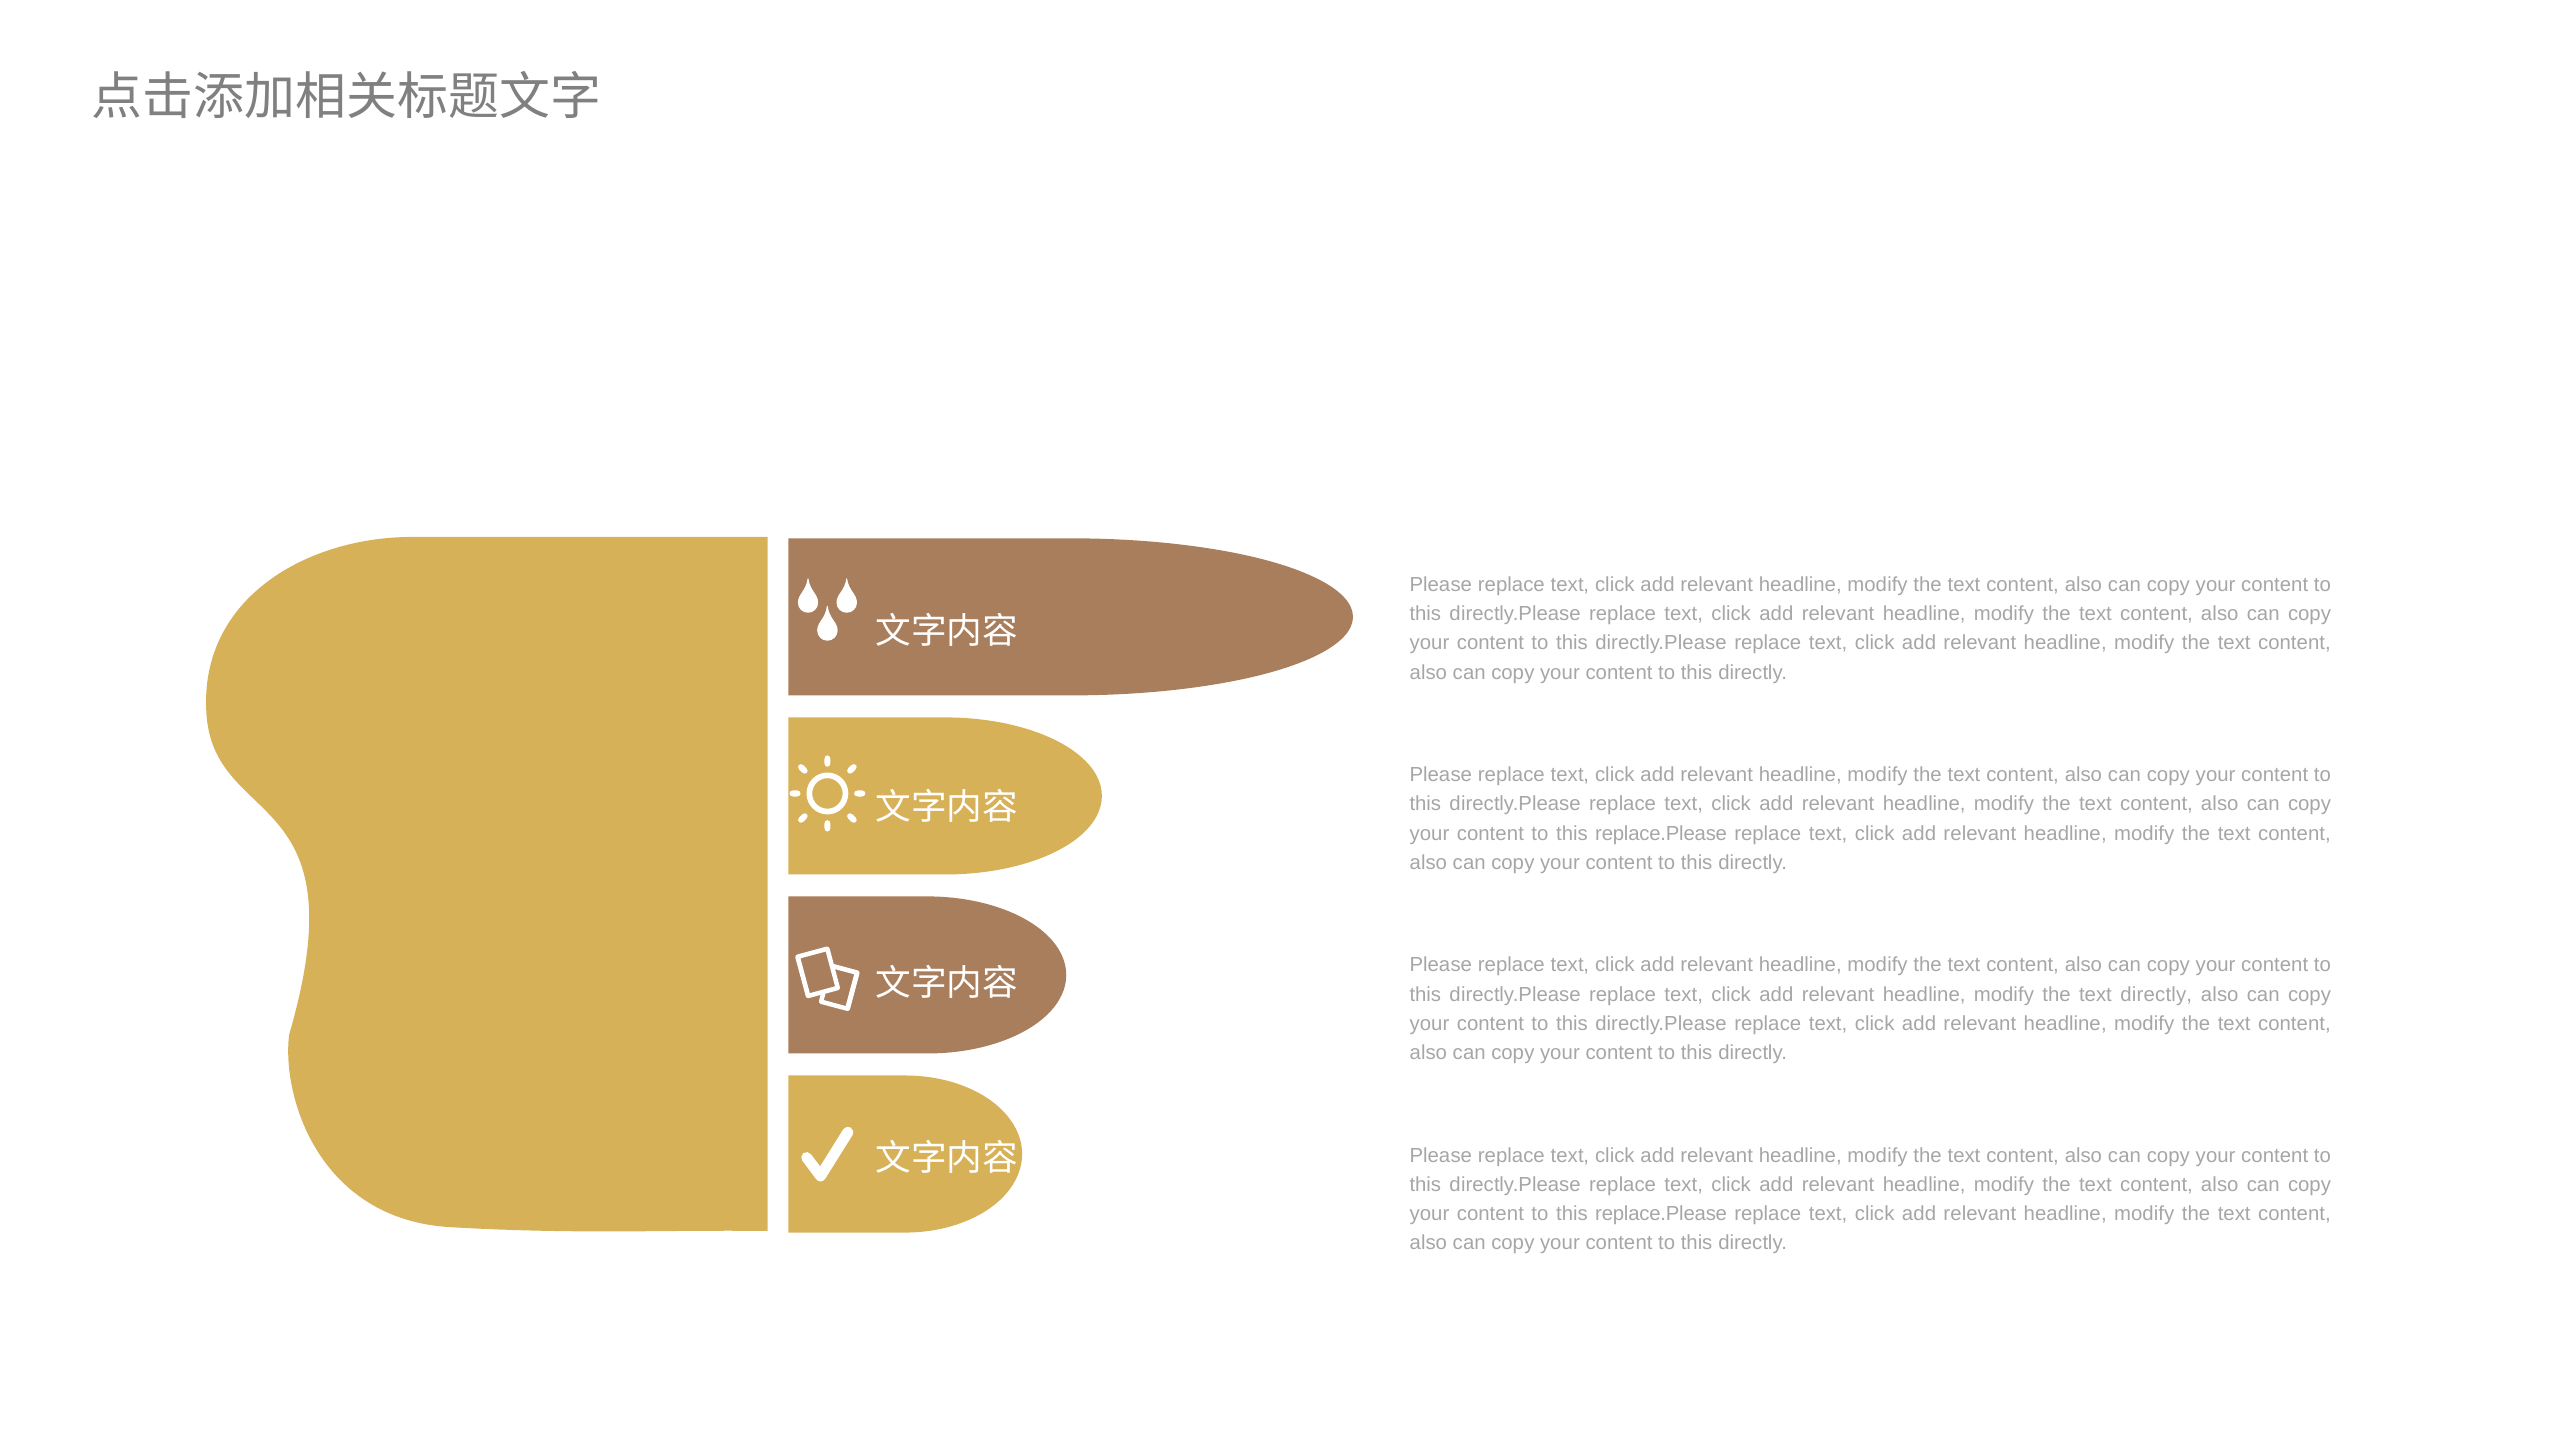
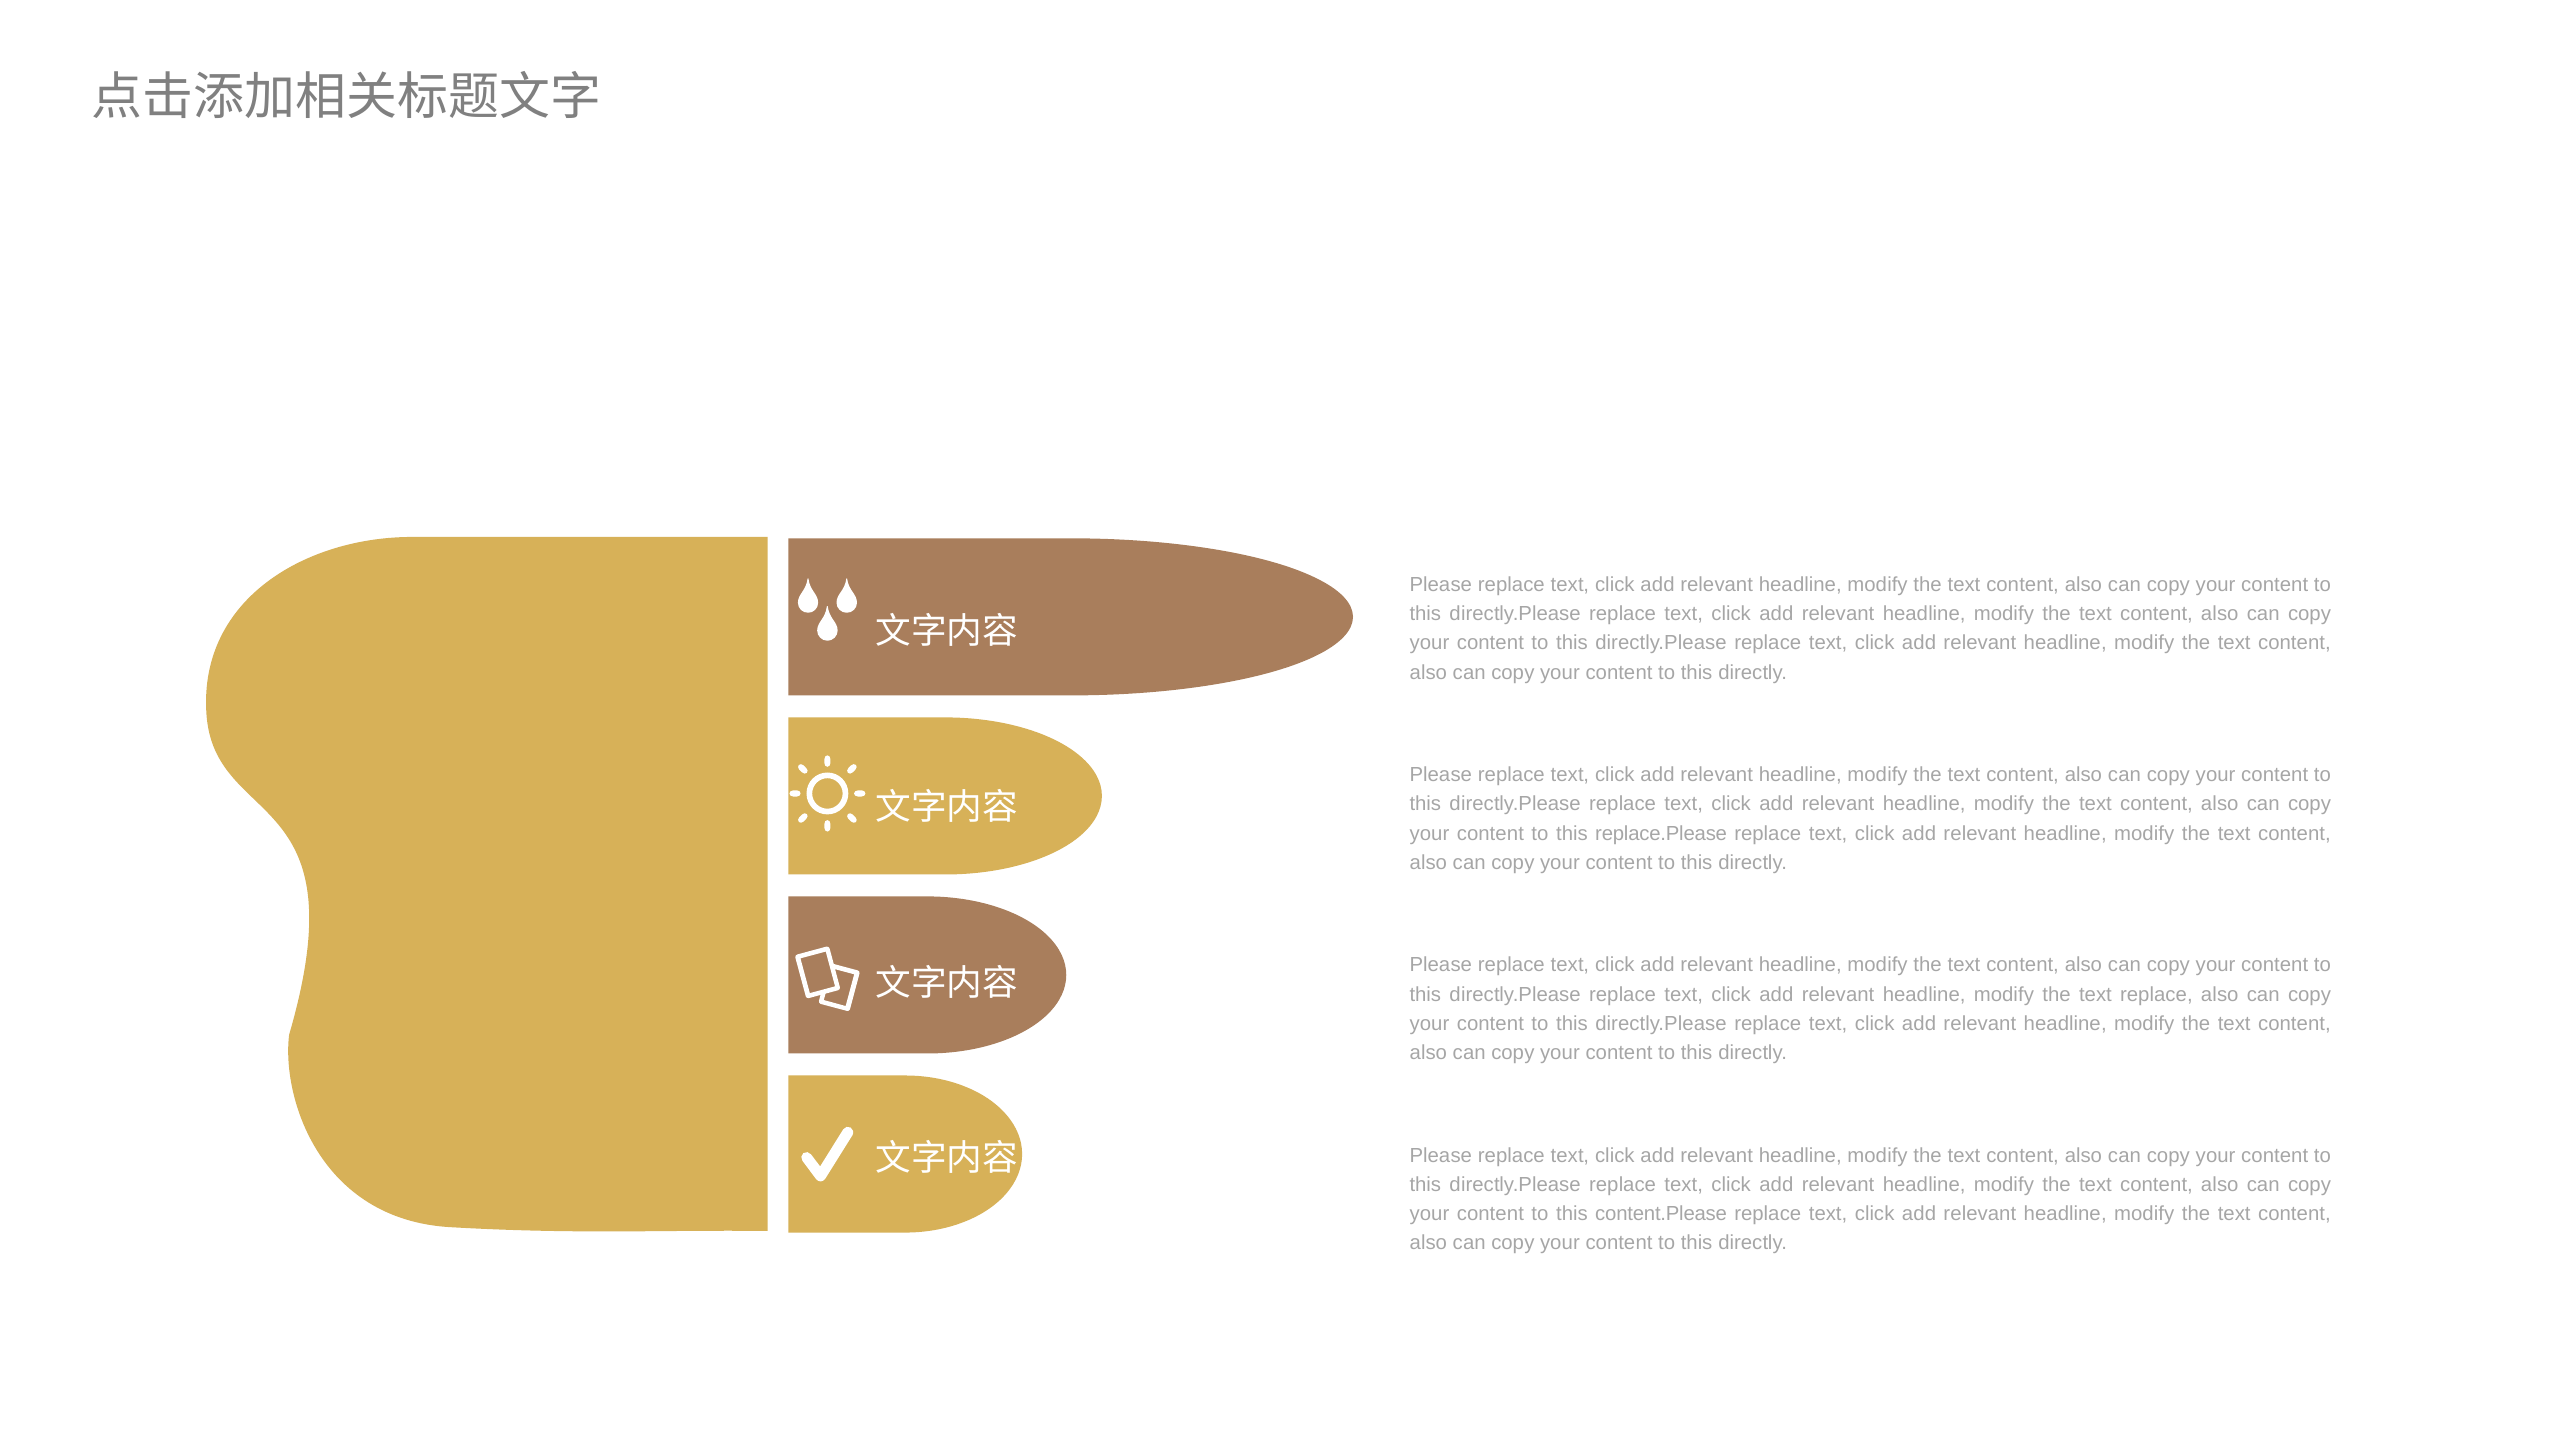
text directly: directly -> replace
replace.Please at (1661, 1214): replace.Please -> content.Please
